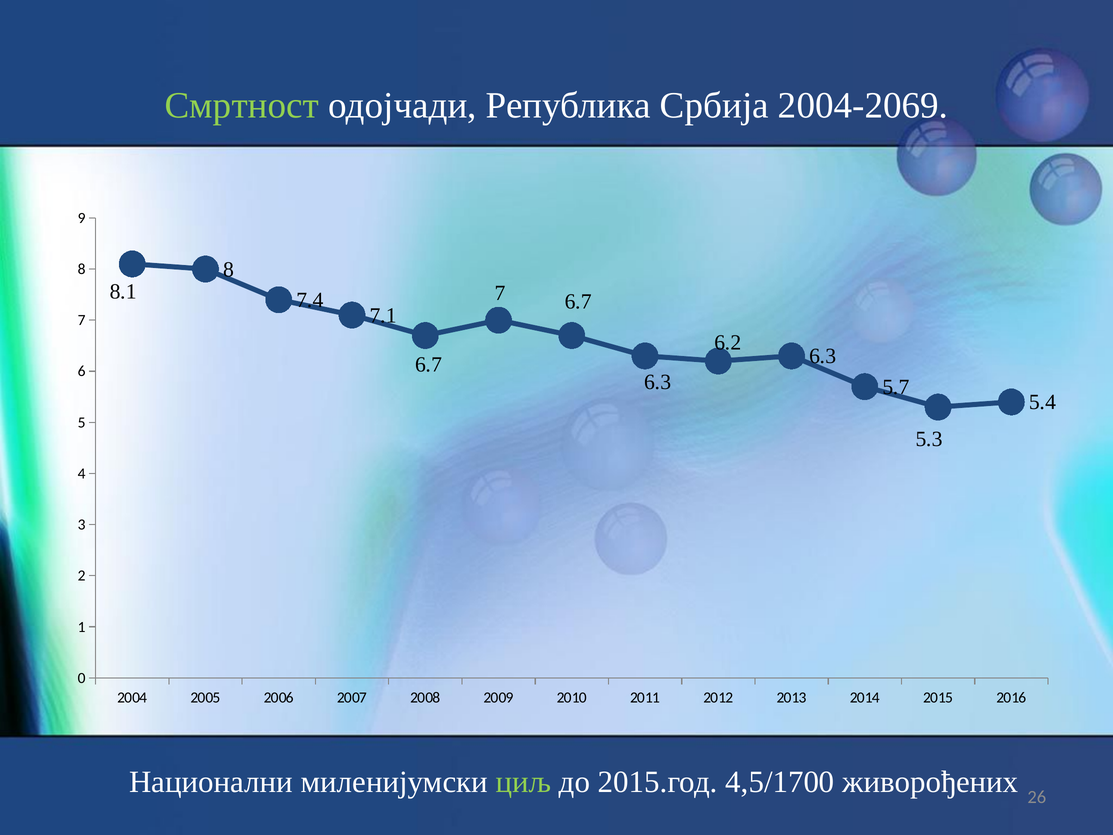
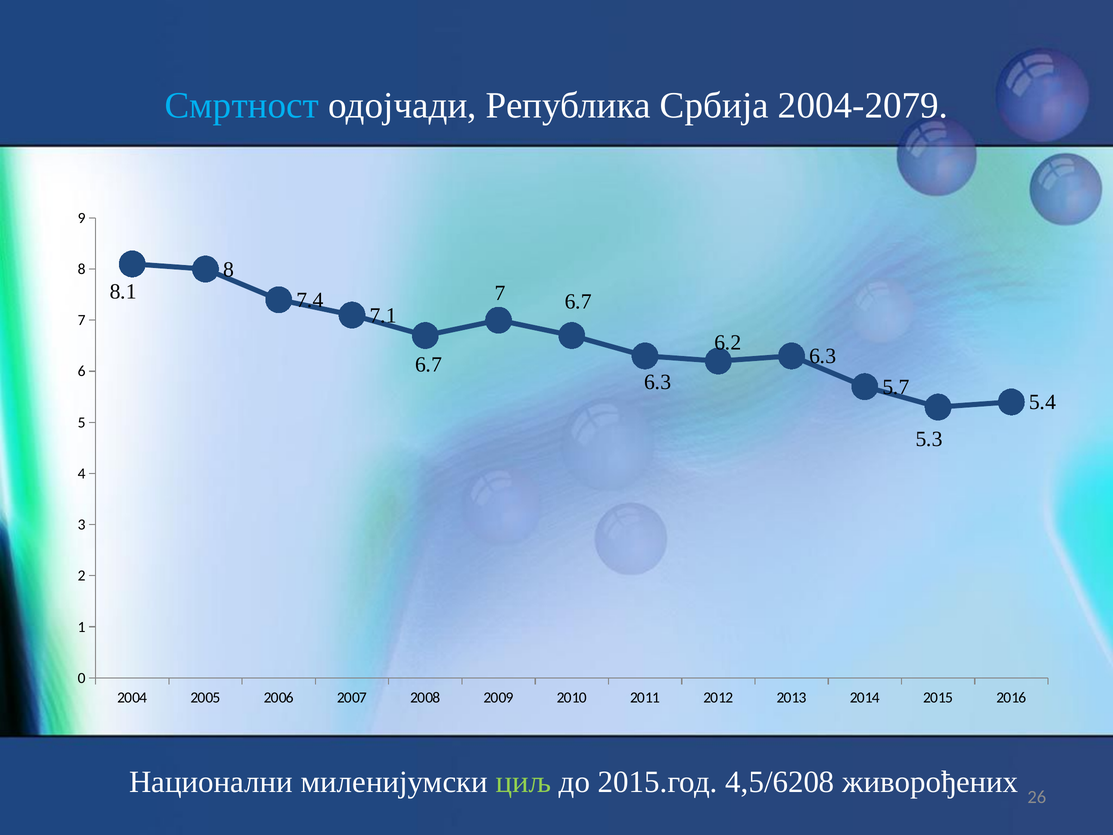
Смртност colour: light green -> light blue
2004-2069: 2004-2069 -> 2004-2079
4,5/1700: 4,5/1700 -> 4,5/6208
